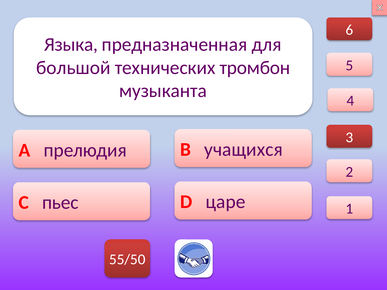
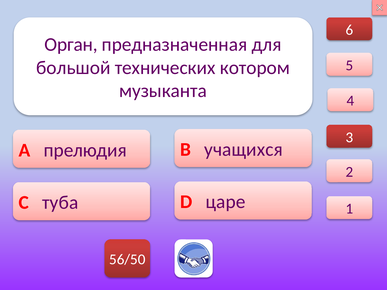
Языка: Языка -> Орган
тромбон: тромбон -> котором
пьес: пьес -> туба
55/50: 55/50 -> 56/50
